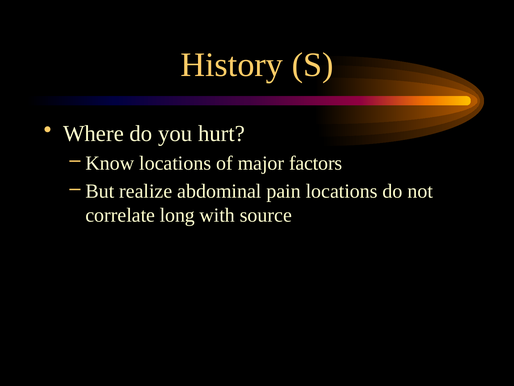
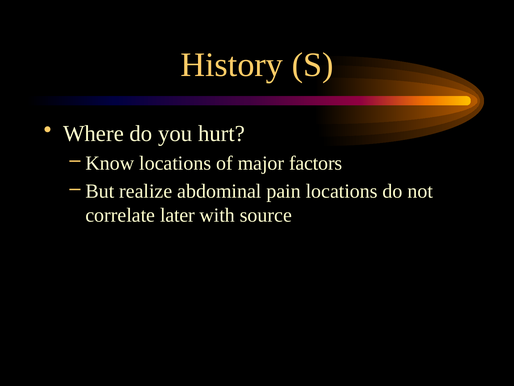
long: long -> later
